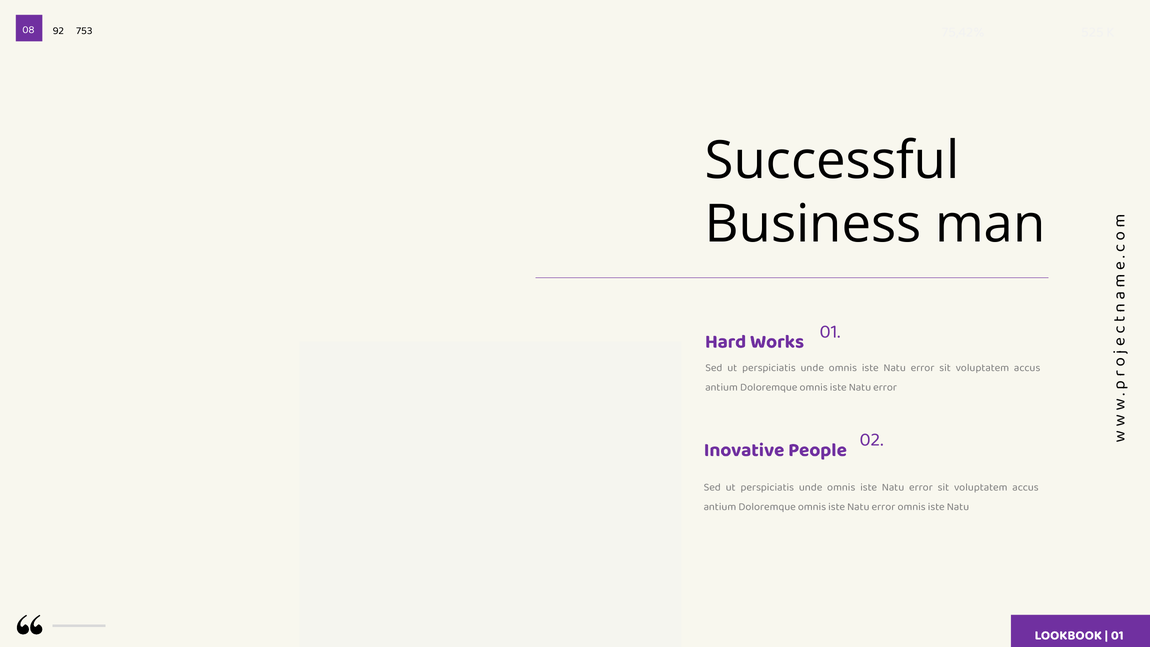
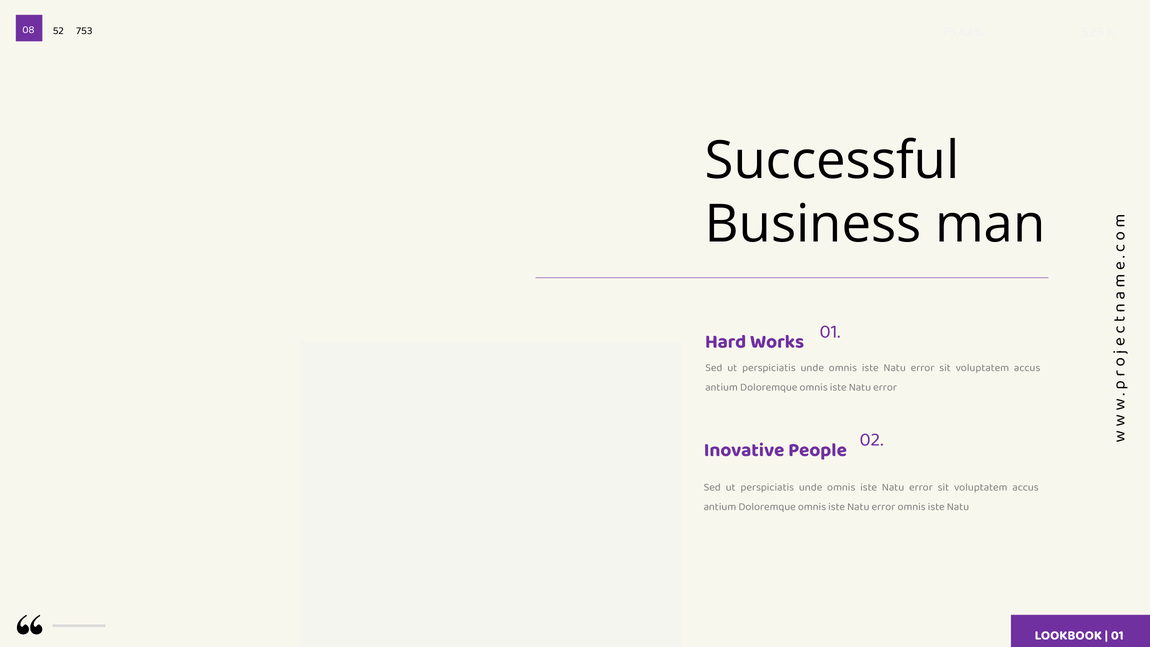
92: 92 -> 52
